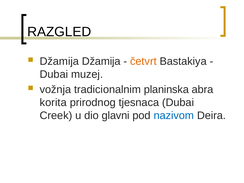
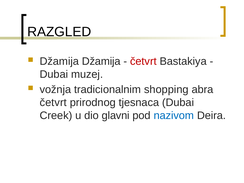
četvrt at (143, 61) colour: orange -> red
planinska: planinska -> shopping
korita at (53, 103): korita -> četvrt
